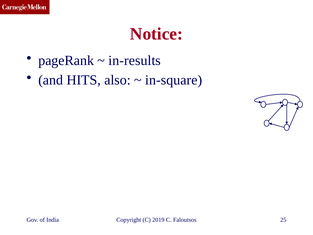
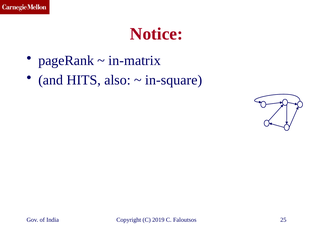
in-results: in-results -> in-matrix
